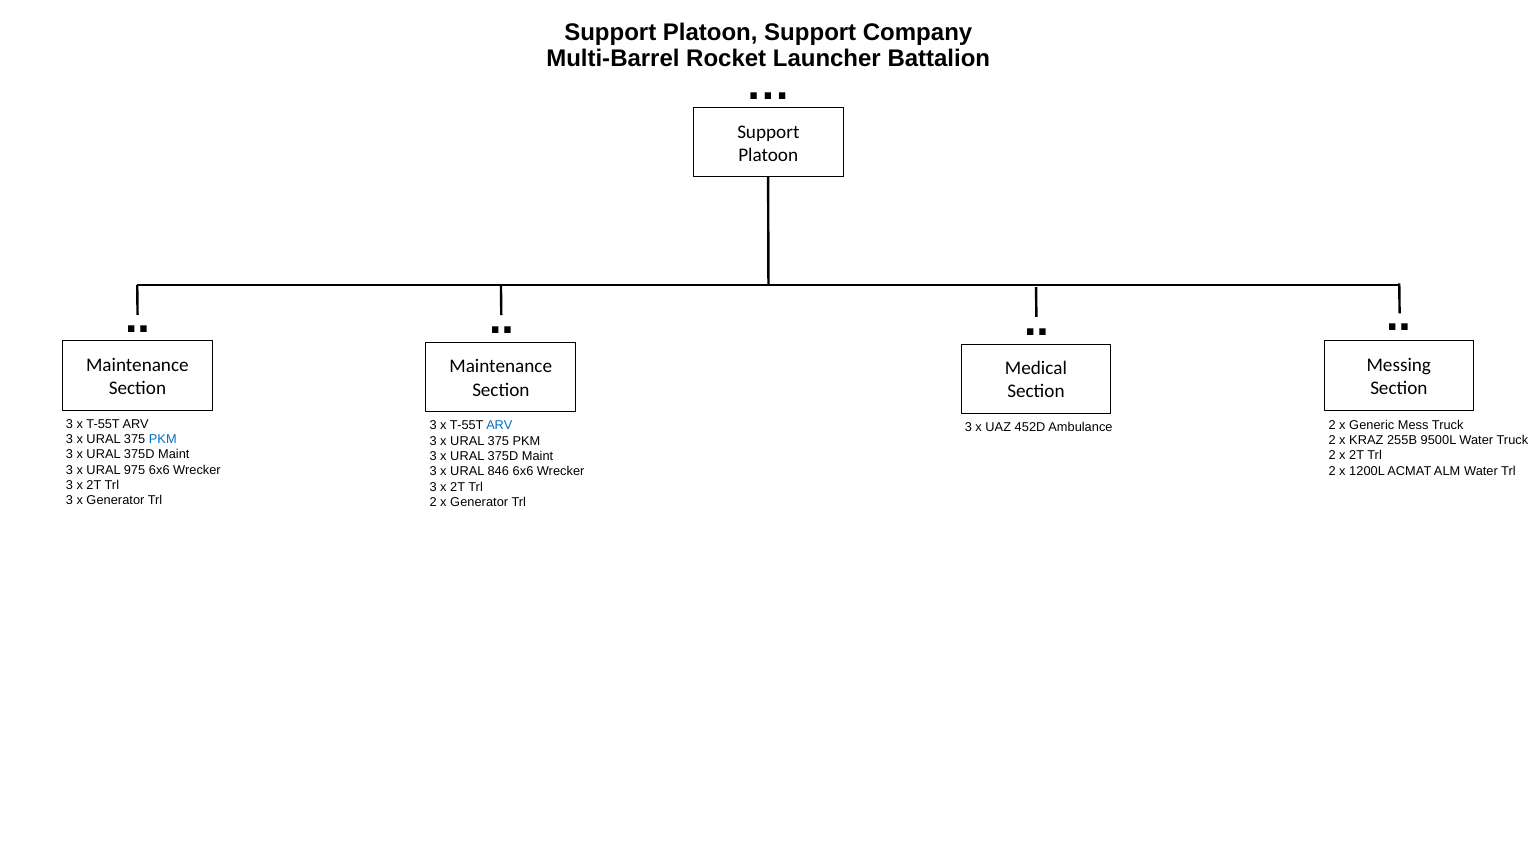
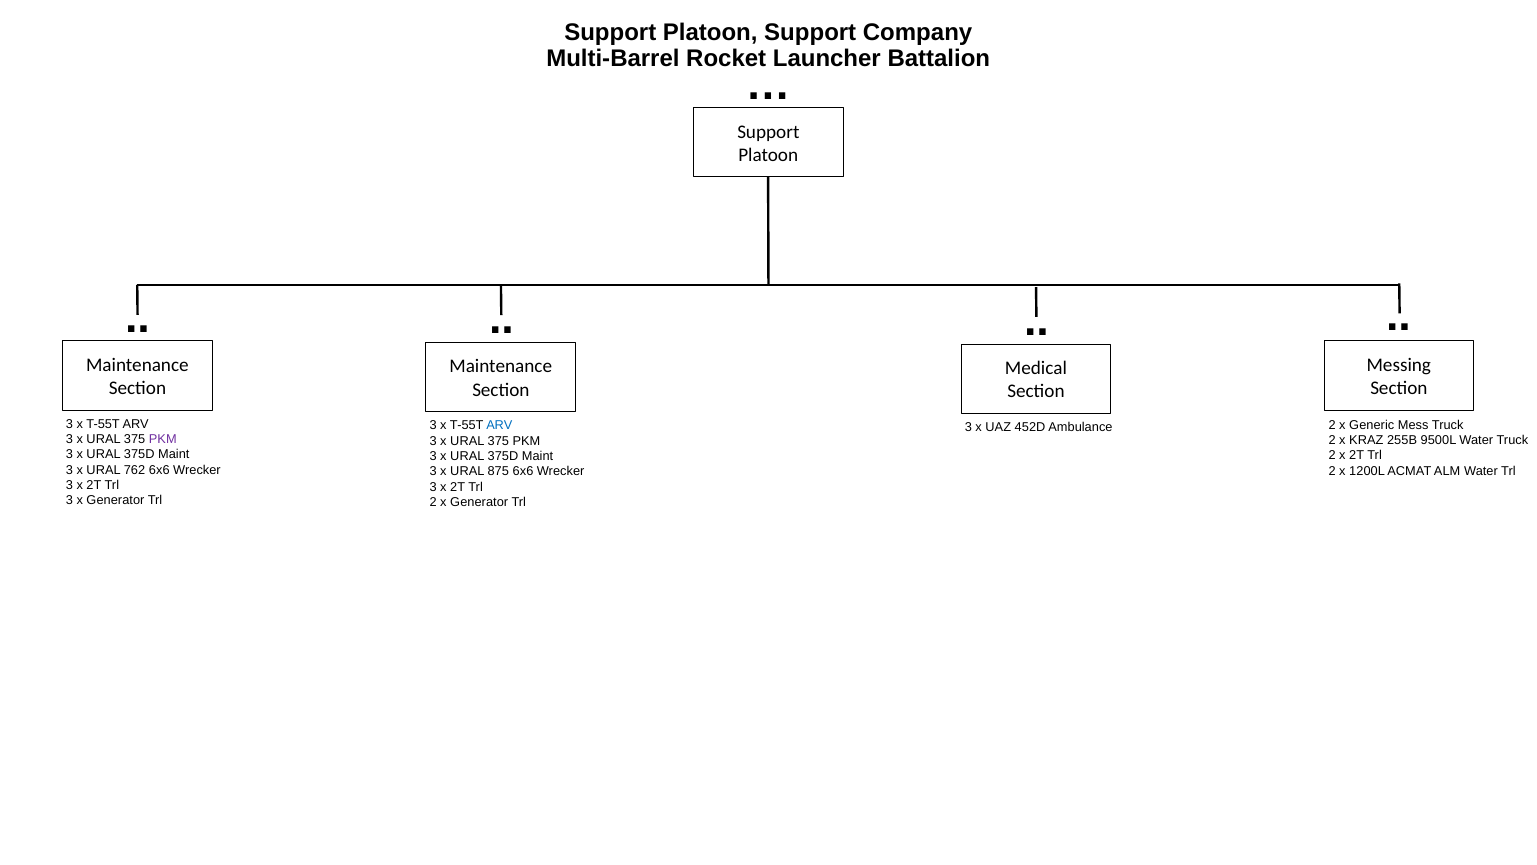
PKM at (163, 439) colour: blue -> purple
975: 975 -> 762
846: 846 -> 875
